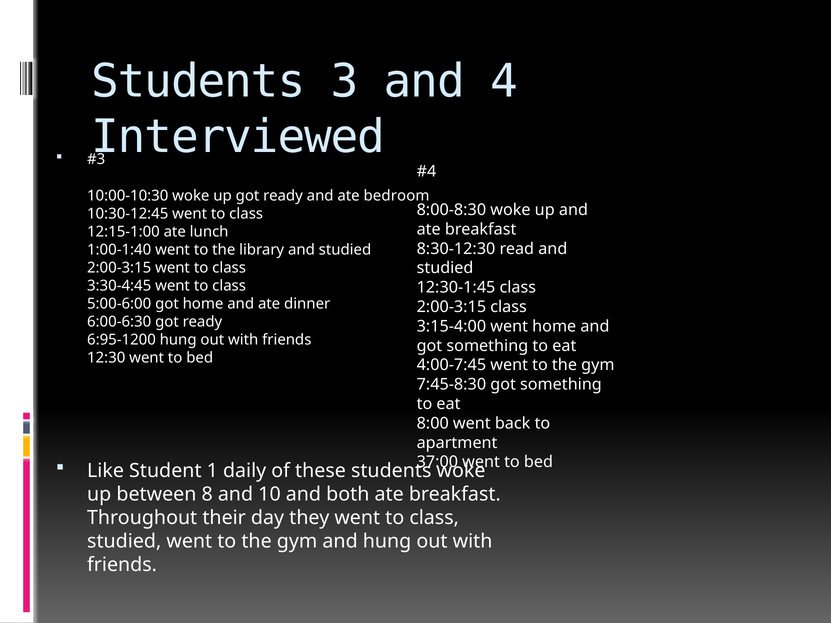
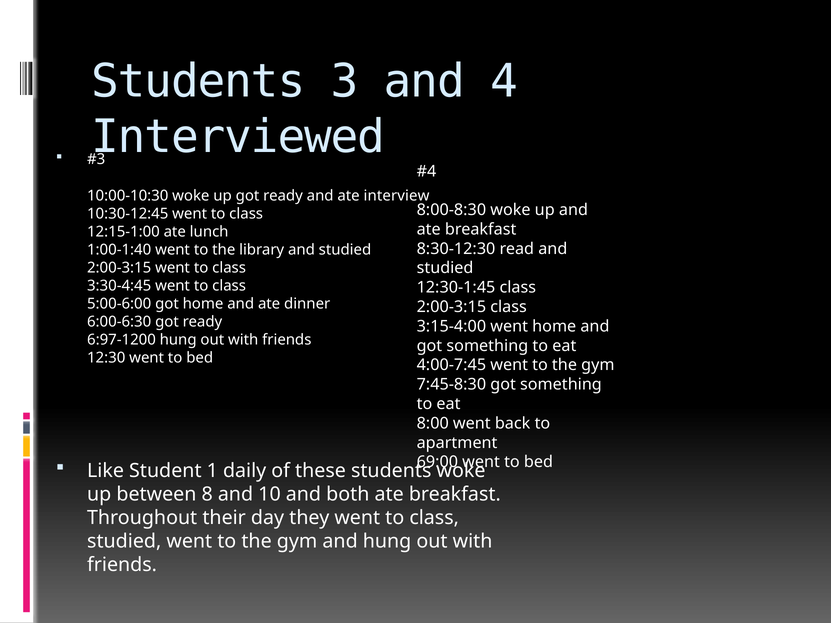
bedroom: bedroom -> interview
6:95-1200: 6:95-1200 -> 6:97-1200
37:00: 37:00 -> 69:00
